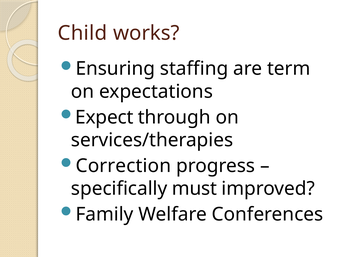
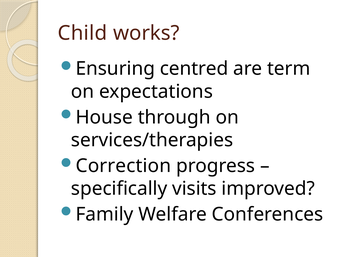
staffing: staffing -> centred
Expect: Expect -> House
must: must -> visits
